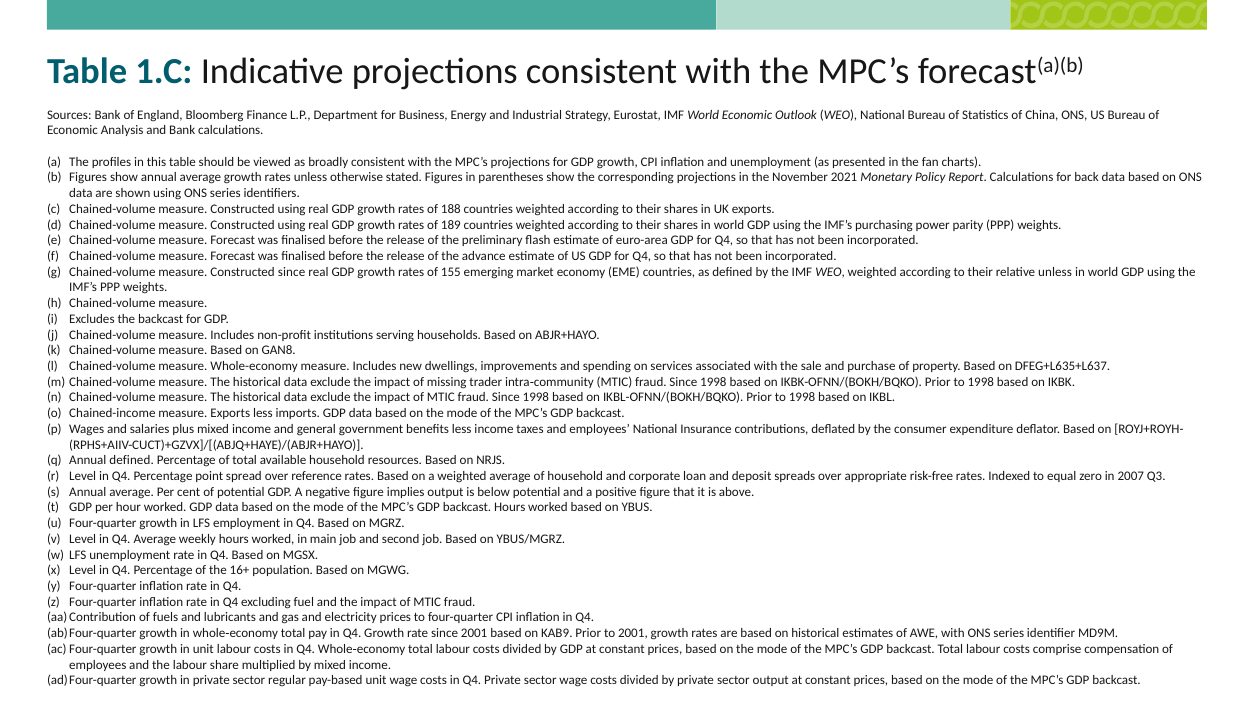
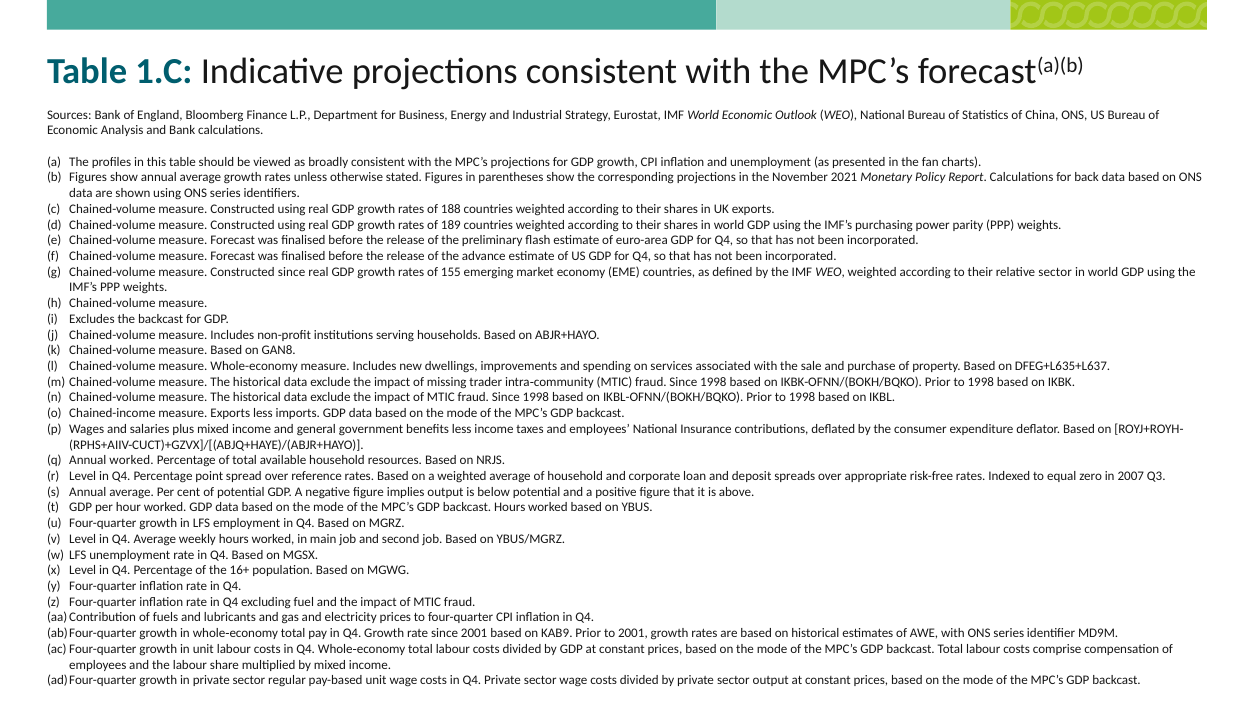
relative unless: unless -> sector
Annual defined: defined -> worked
